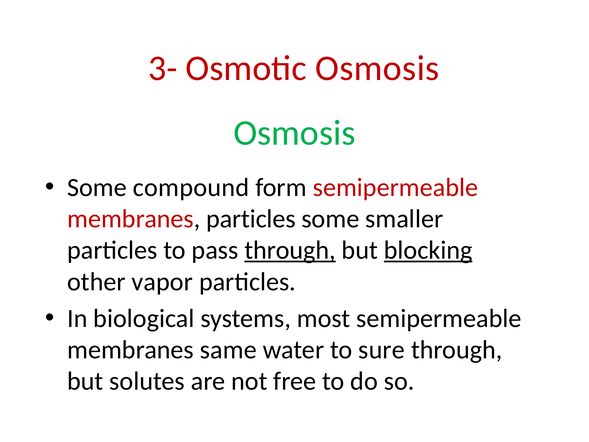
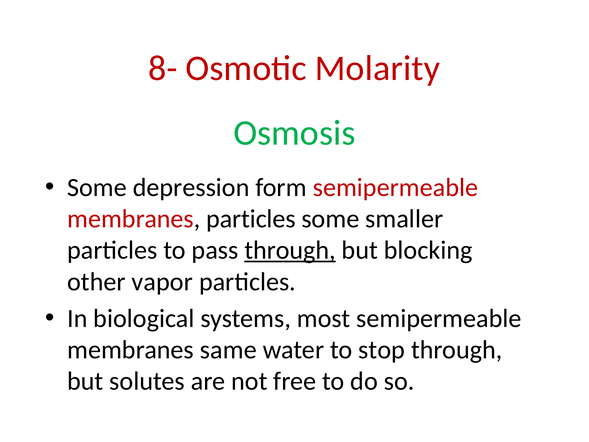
3-: 3- -> 8-
Osmotic Osmosis: Osmosis -> Molarity
compound: compound -> depression
blocking underline: present -> none
sure: sure -> stop
